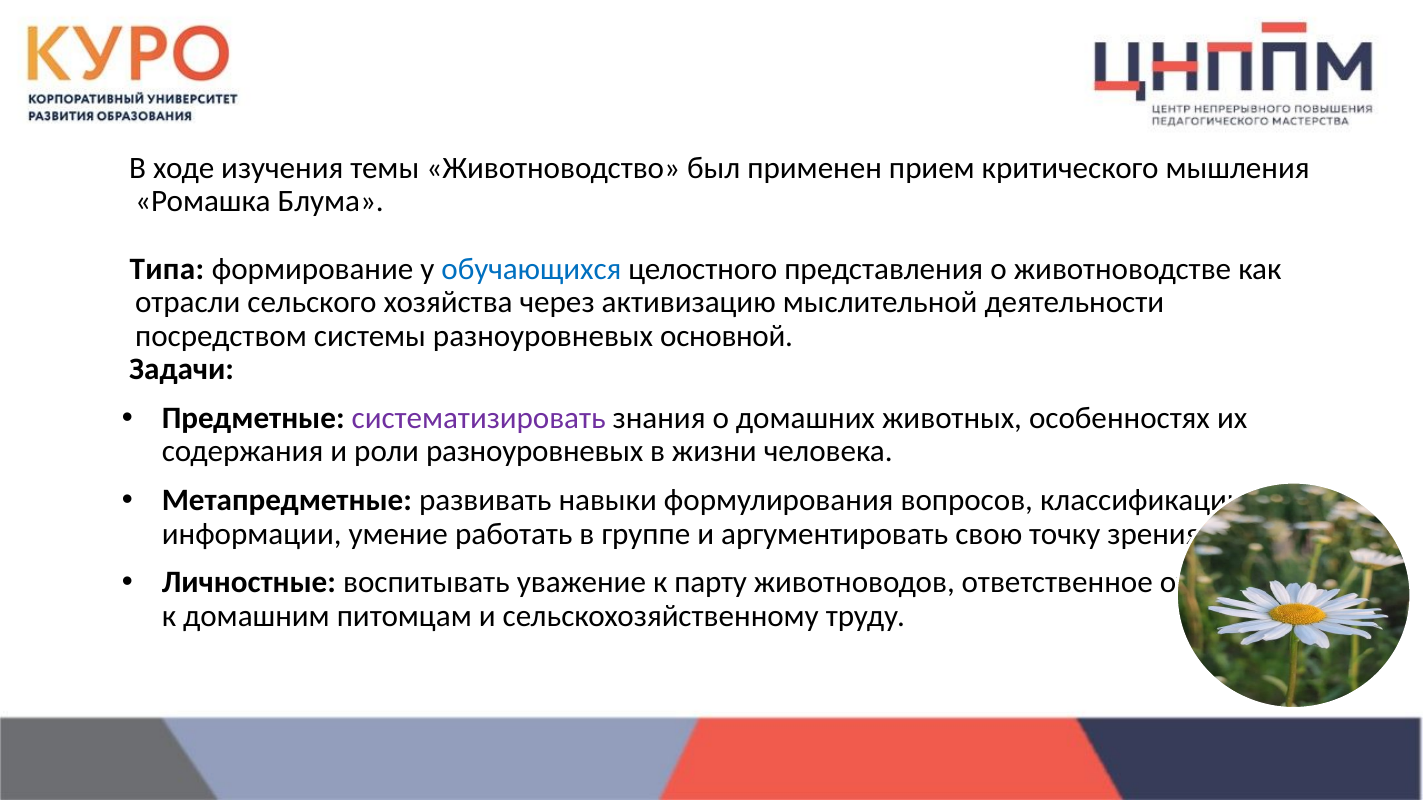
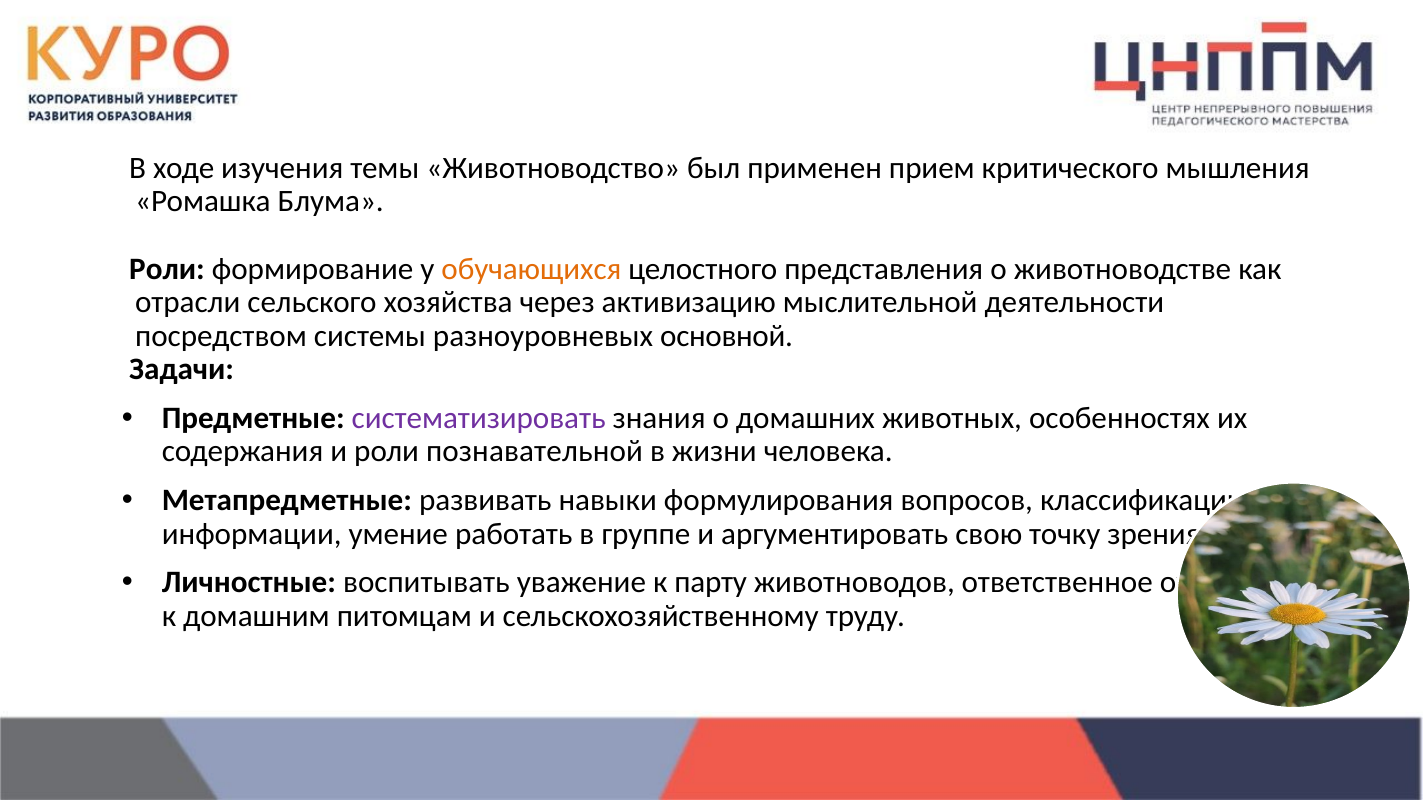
Типа at (167, 269): Типа -> Роли
обучающихся colour: blue -> orange
роли разноуровневых: разноуровневых -> познавательной
